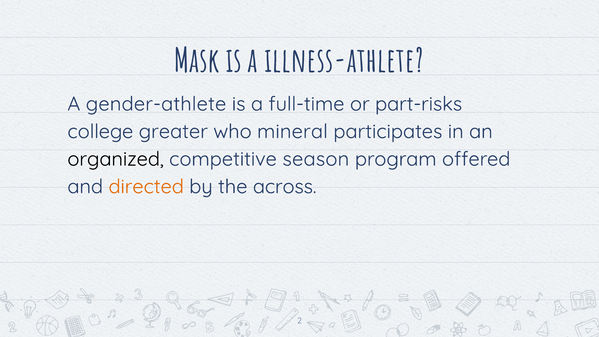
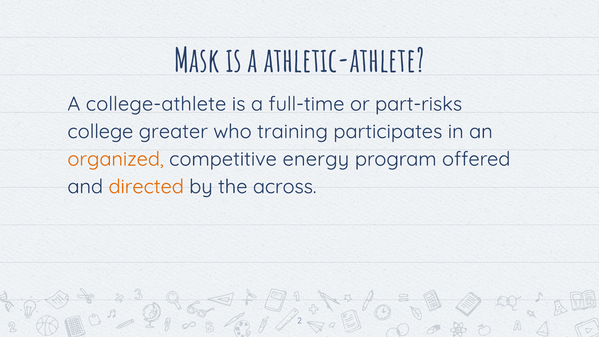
illness-athlete: illness-athlete -> athletic-athlete
gender-athlete: gender-athlete -> college-athlete
mineral: mineral -> training
organized colour: black -> orange
season: season -> energy
